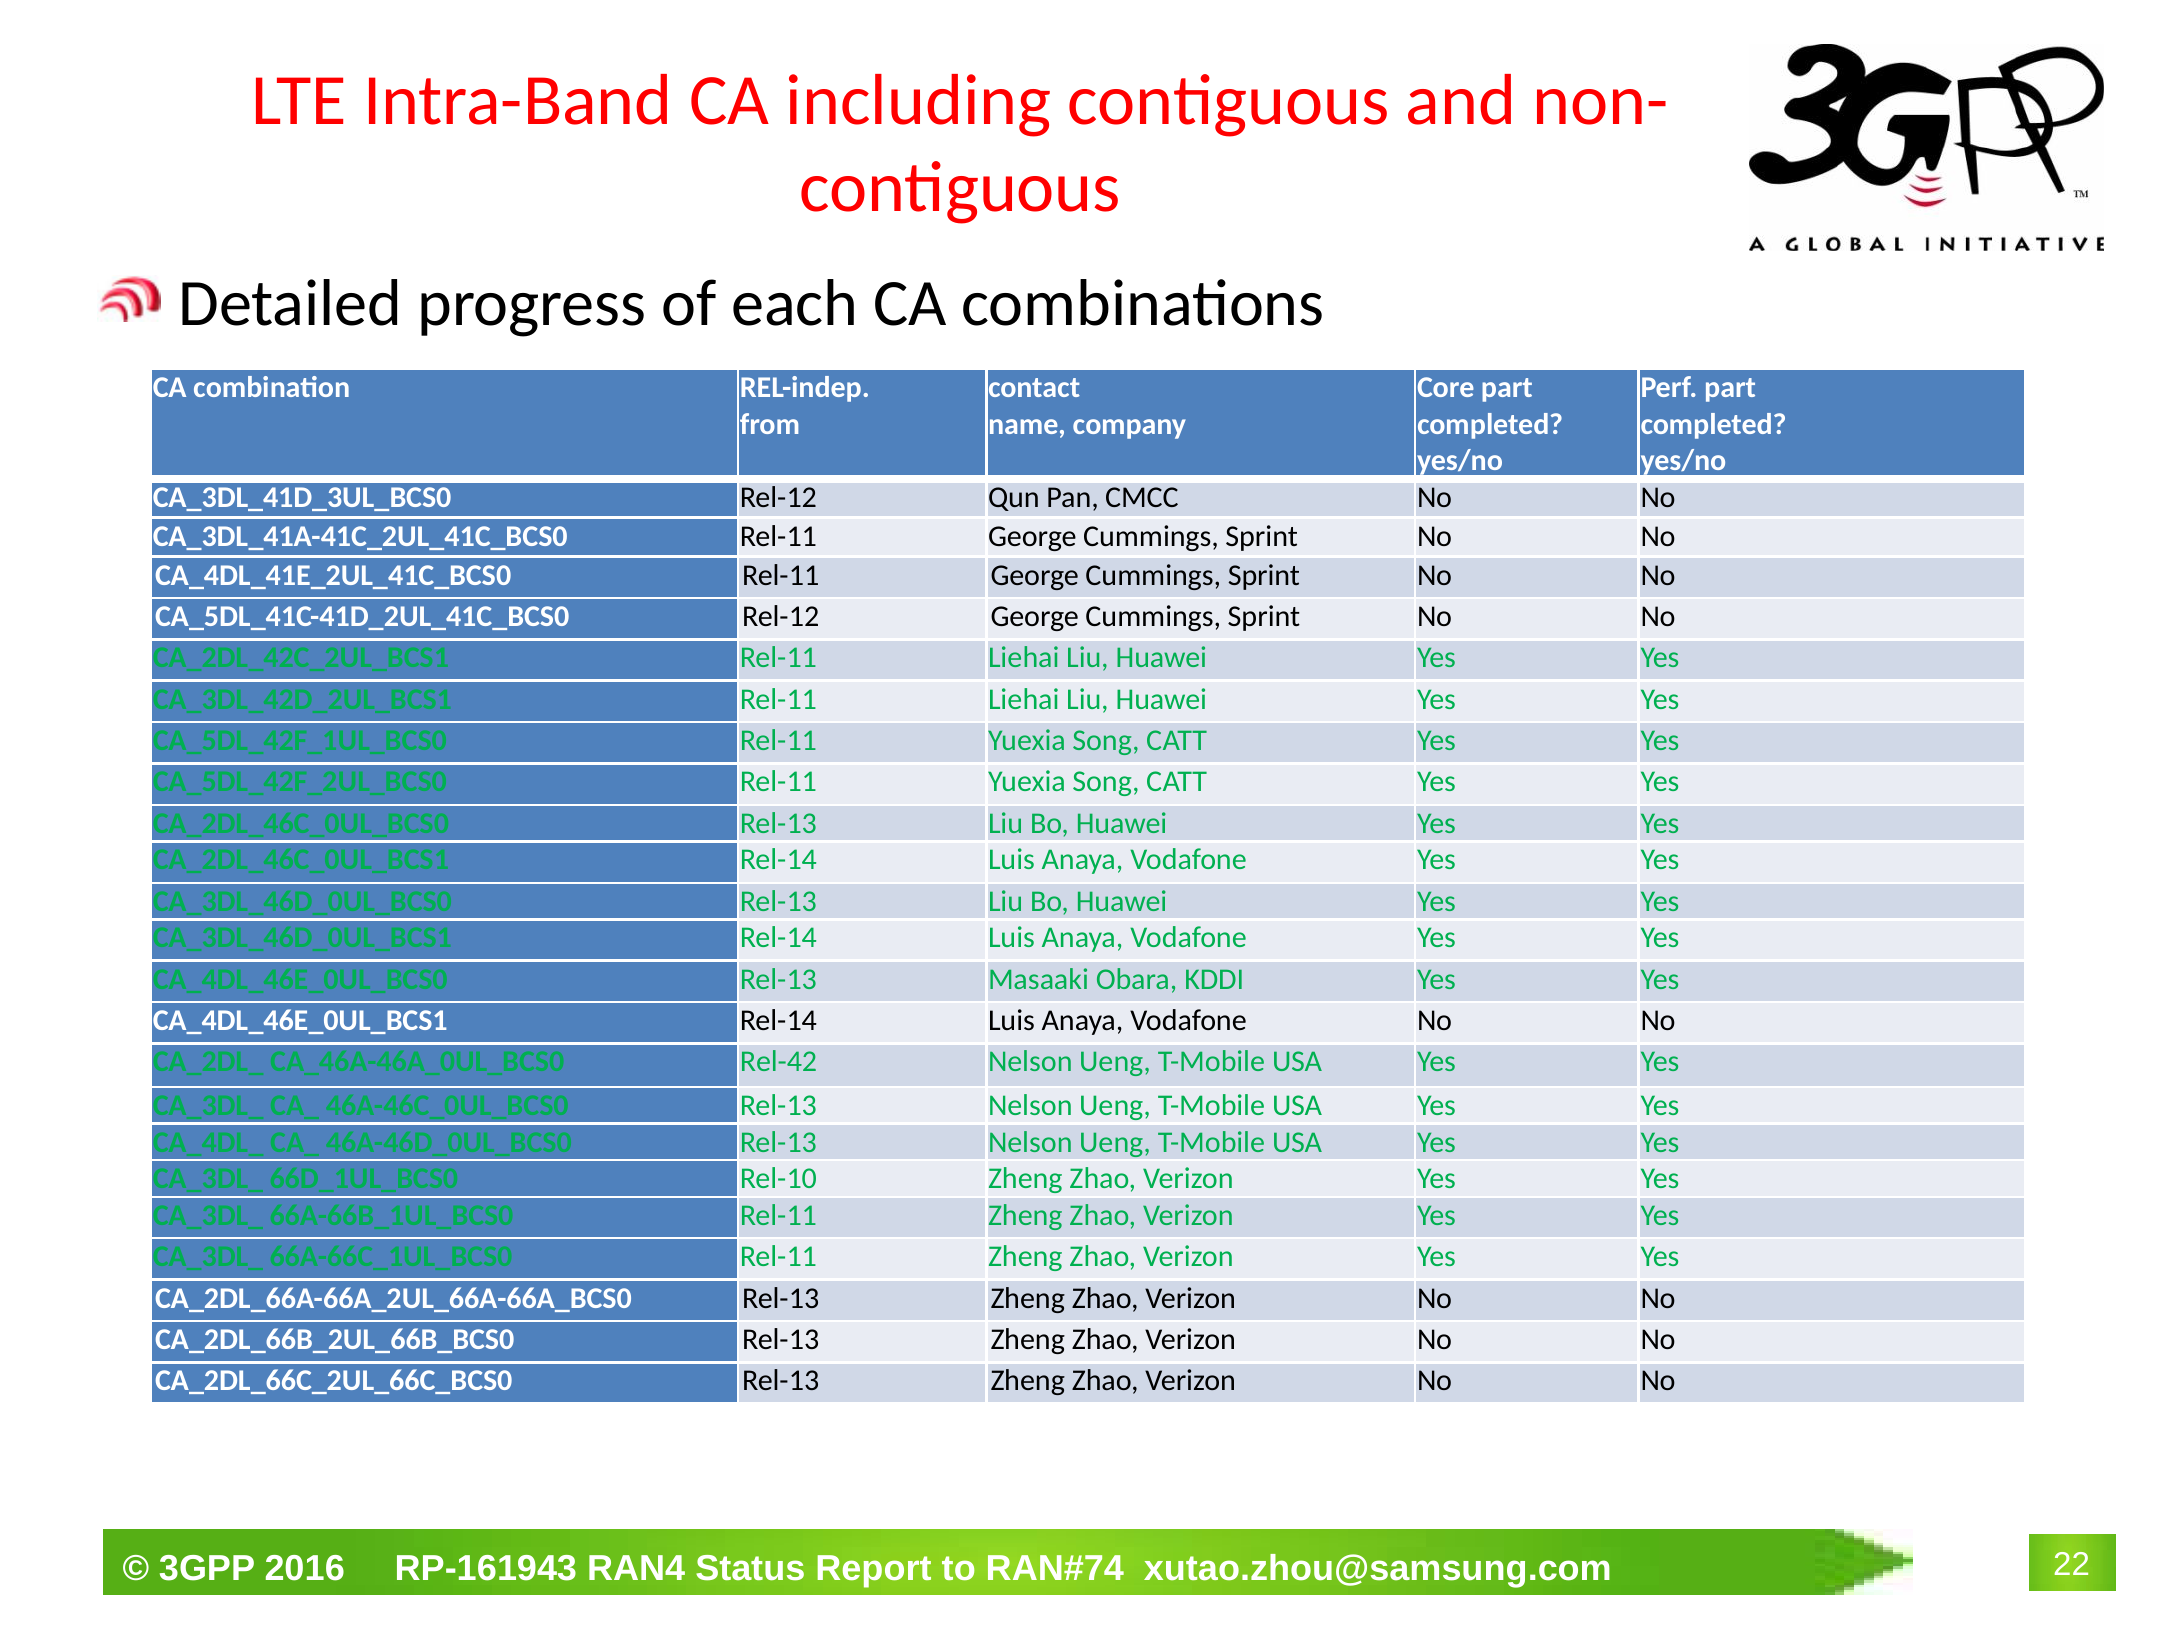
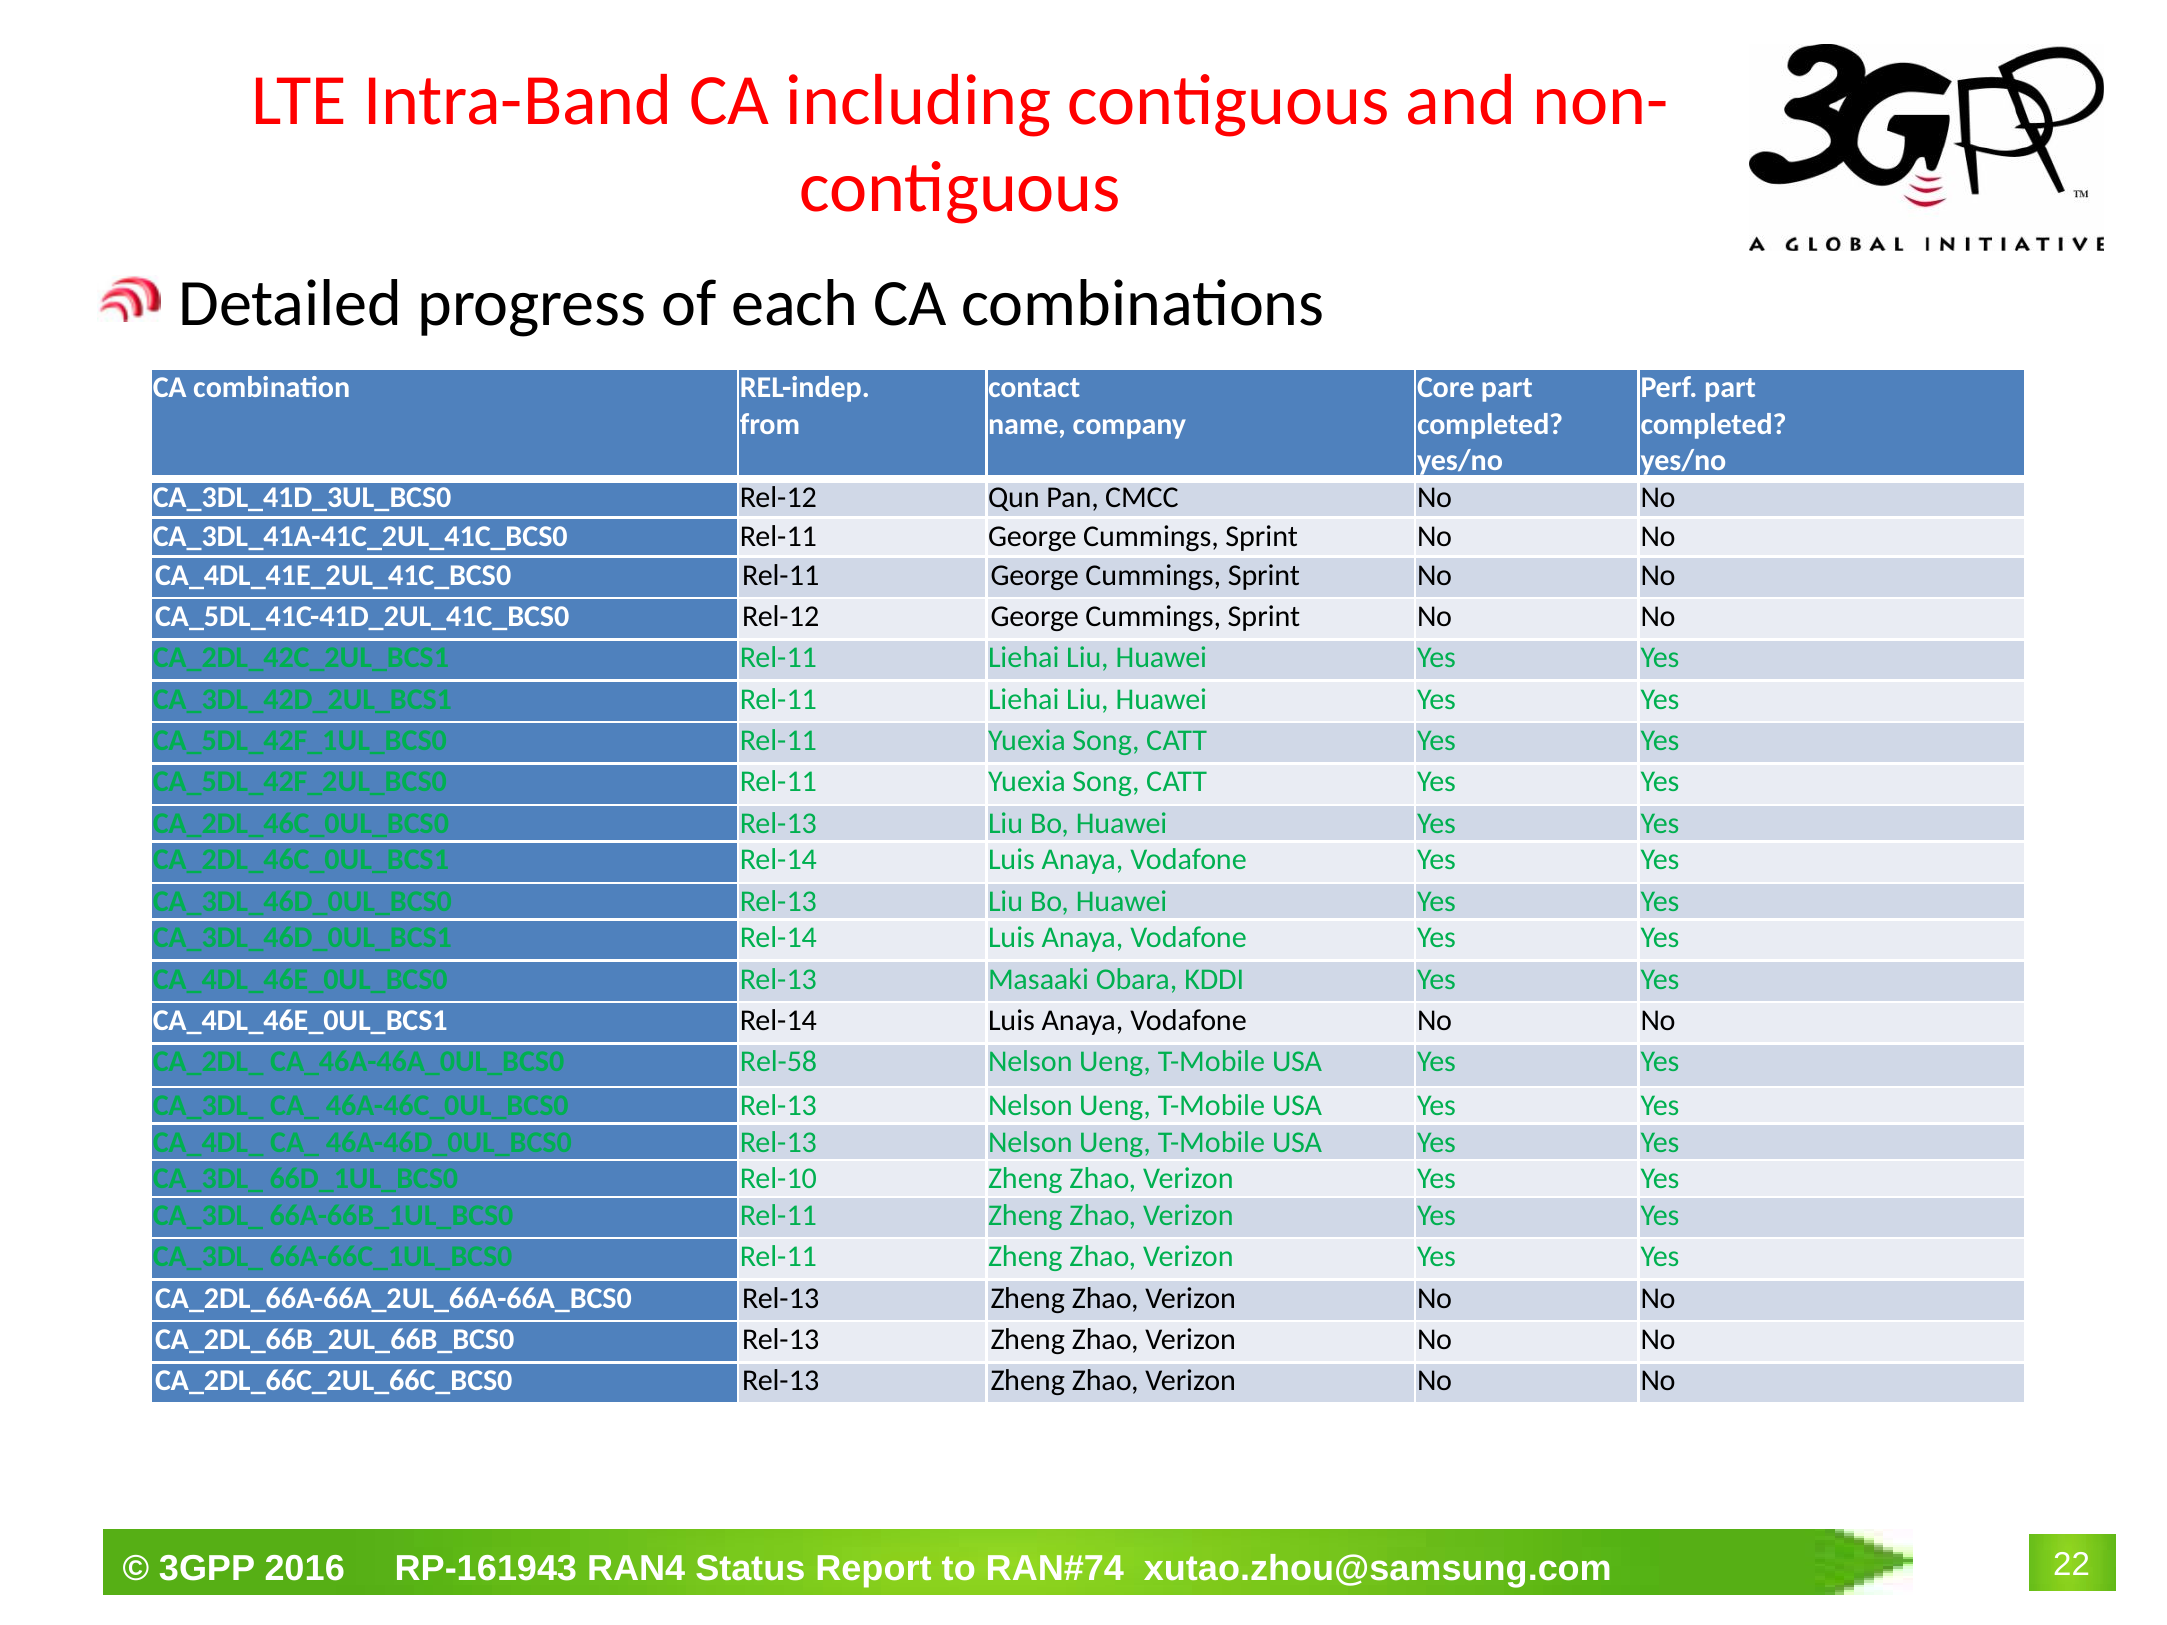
Rel-42: Rel-42 -> Rel-58
